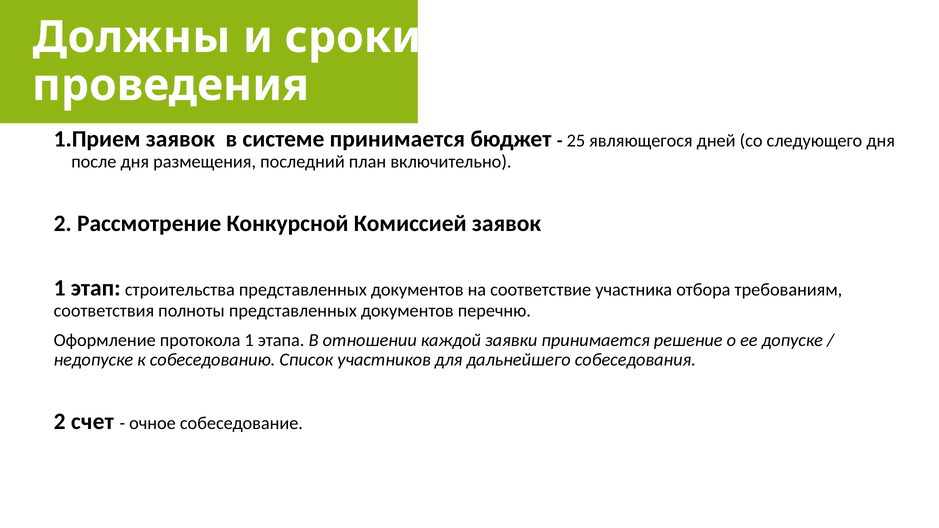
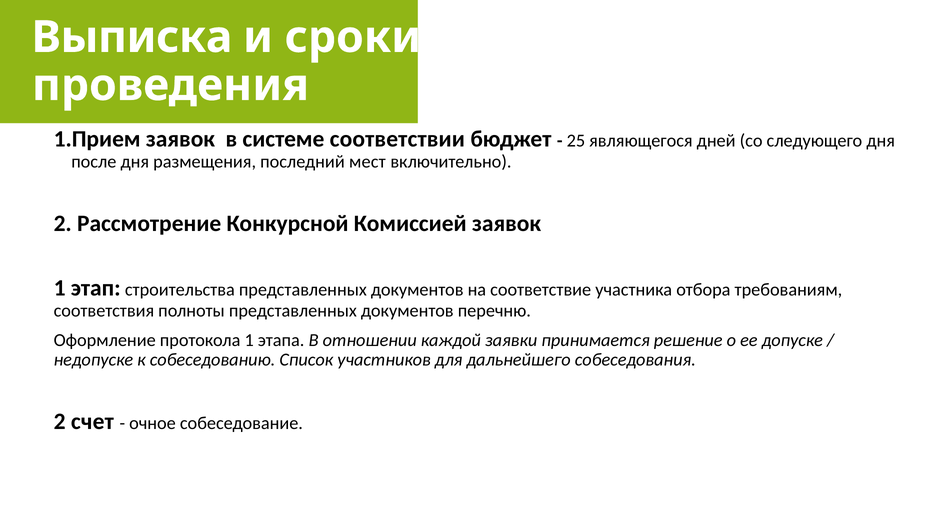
Должны: Должны -> Выписка
системе принимается: принимается -> соответствии
план: план -> мест
